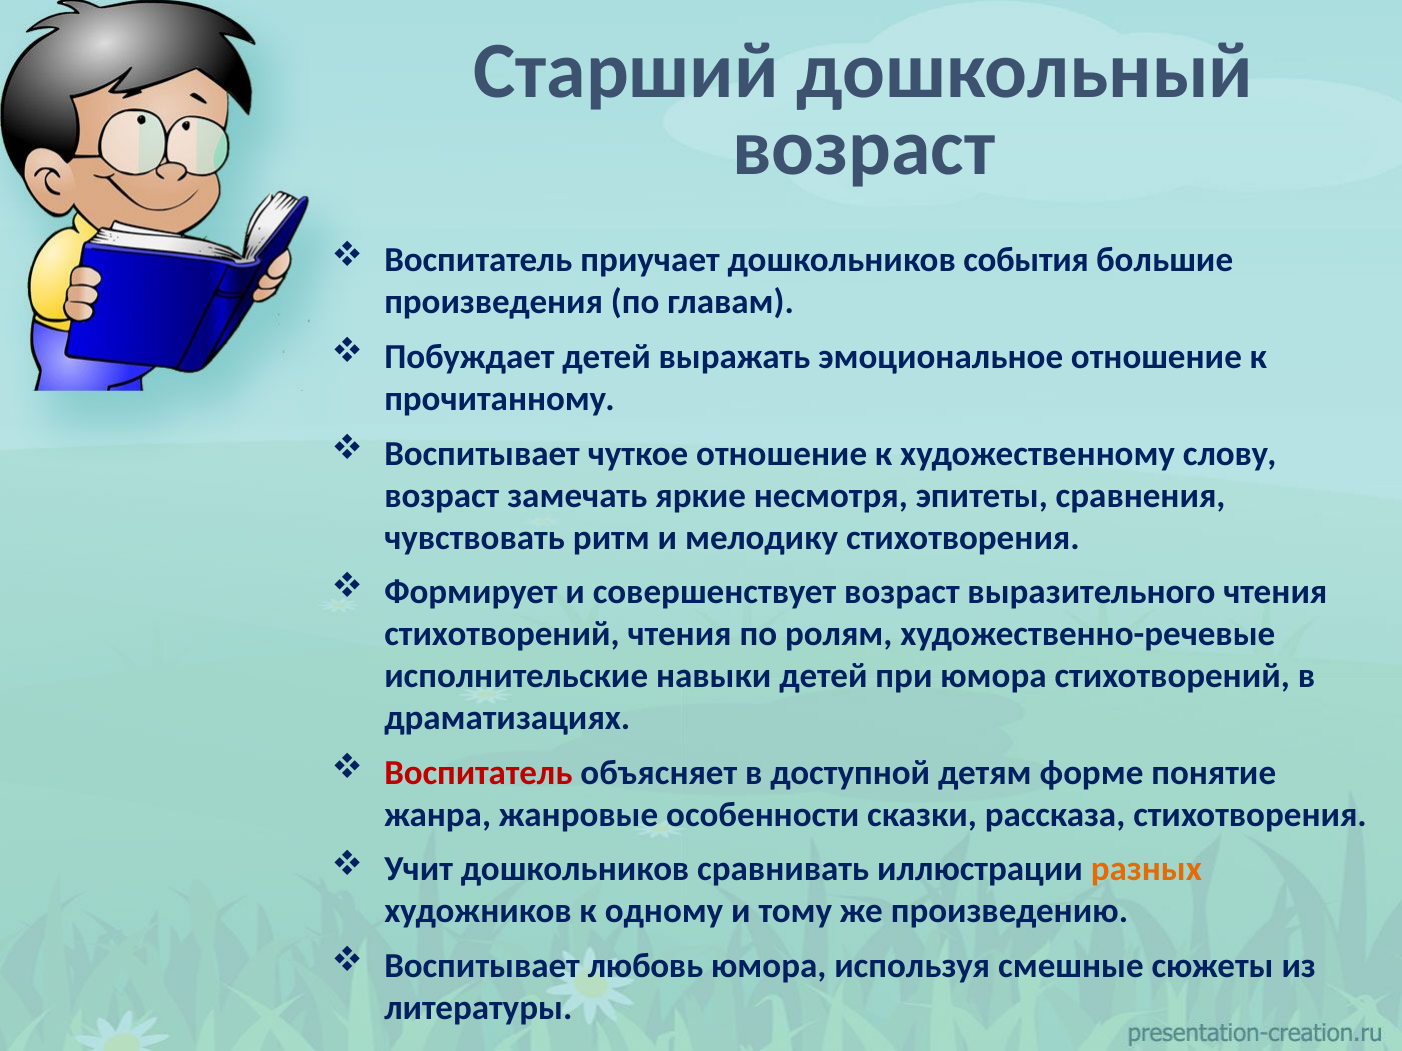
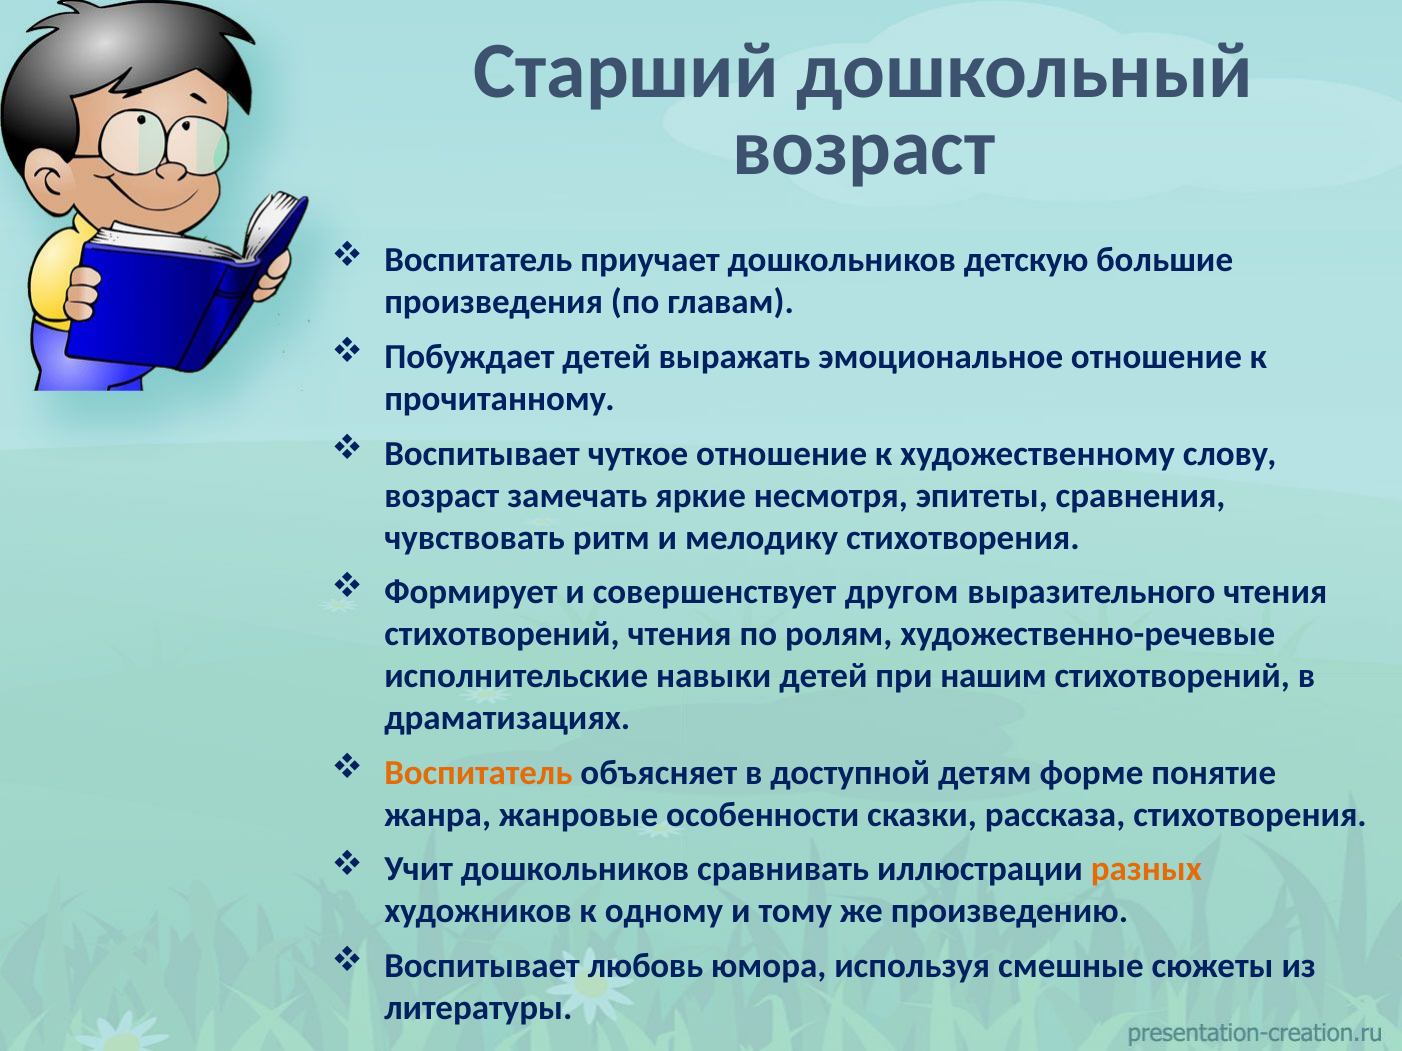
события: события -> детскую
совершенствует возраст: возраст -> другом
при юмора: юмора -> нашим
Воспитатель at (478, 773) colour: red -> orange
